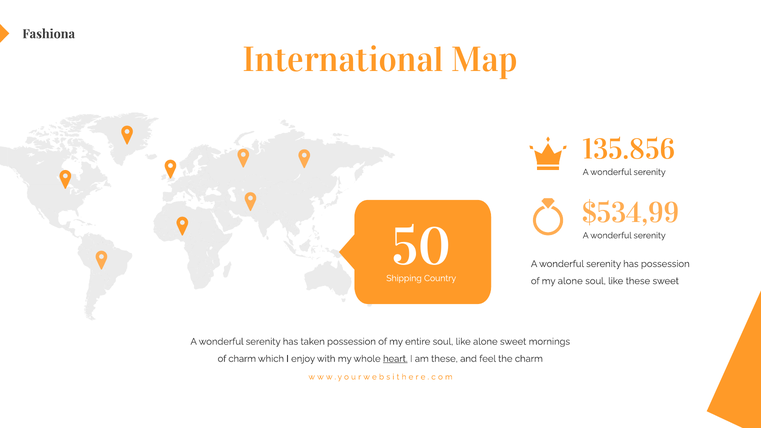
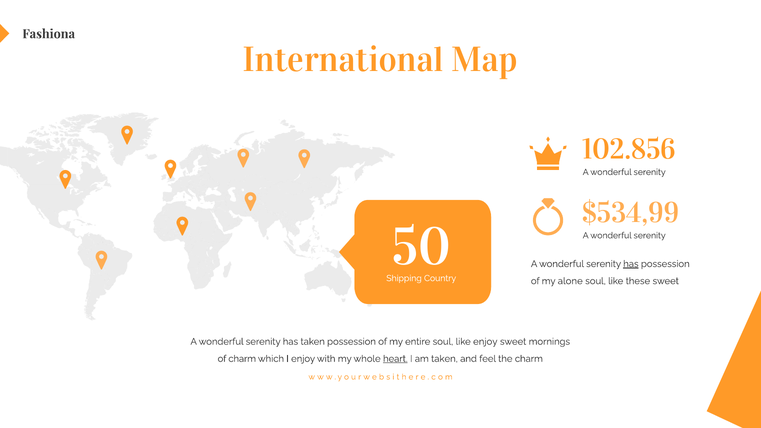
135.856: 135.856 -> 102.856
has at (631, 264) underline: none -> present
like alone: alone -> enjoy
am these: these -> taken
